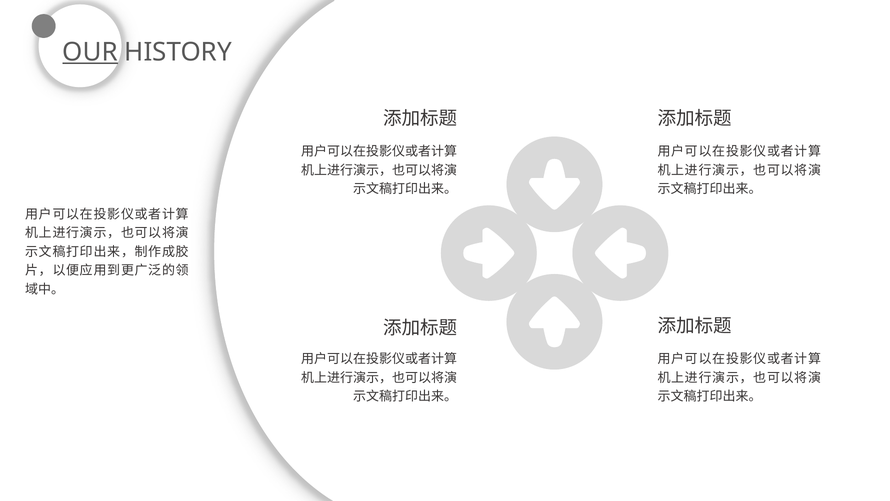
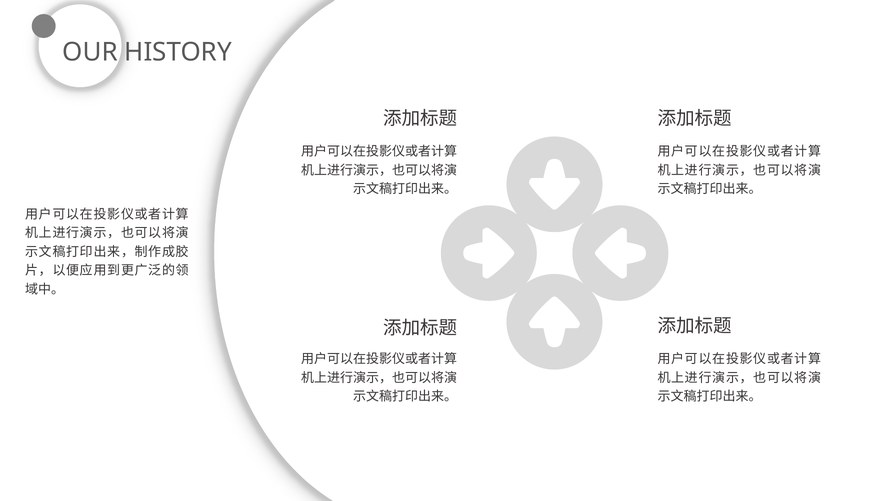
OUR underline: present -> none
